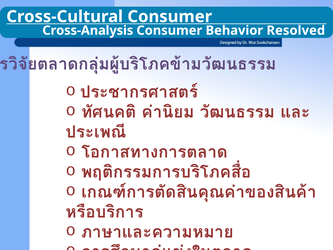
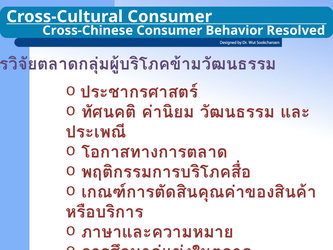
Cross-Analysis: Cross-Analysis -> Cross-Chinese
